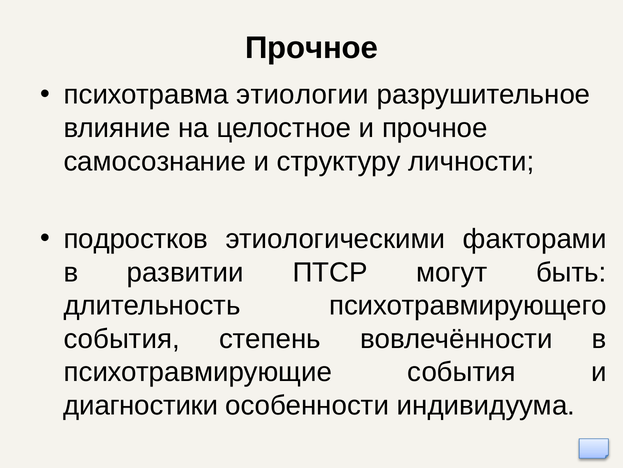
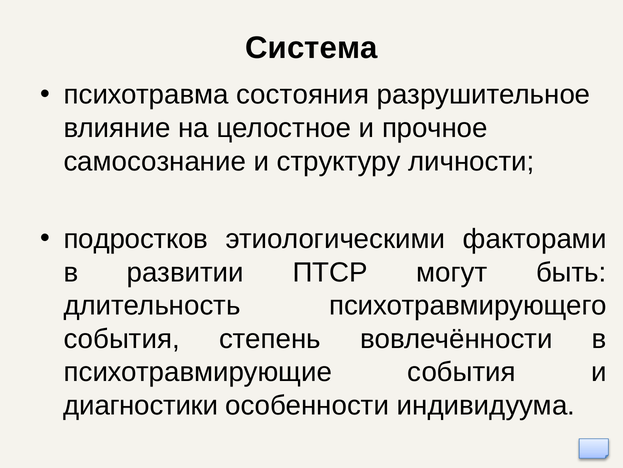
Прочное at (312, 48): Прочное -> Система
этиологии: этиологии -> состояния
